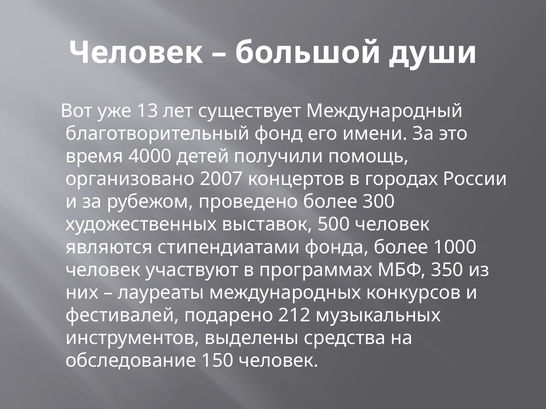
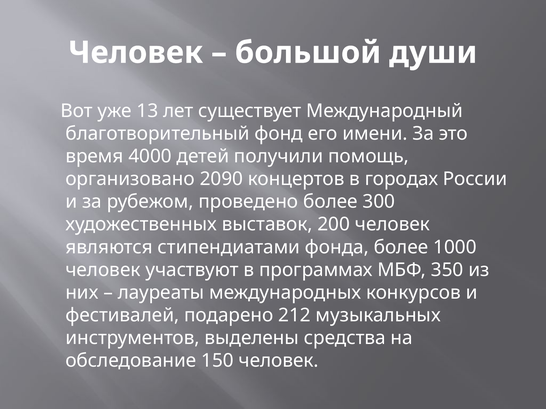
2007: 2007 -> 2090
500: 500 -> 200
